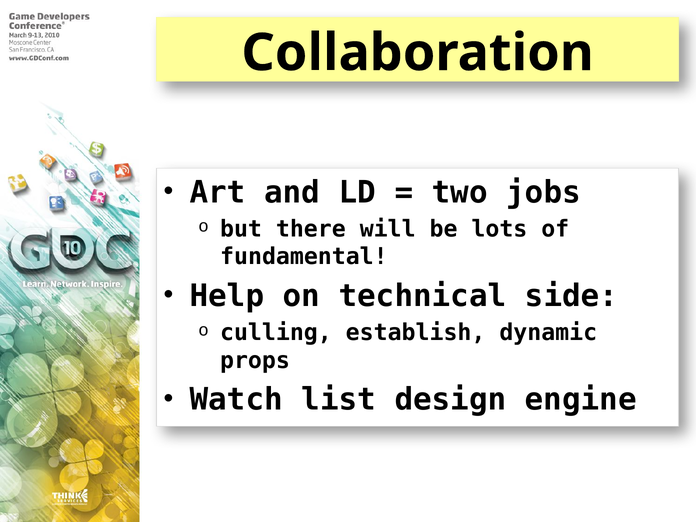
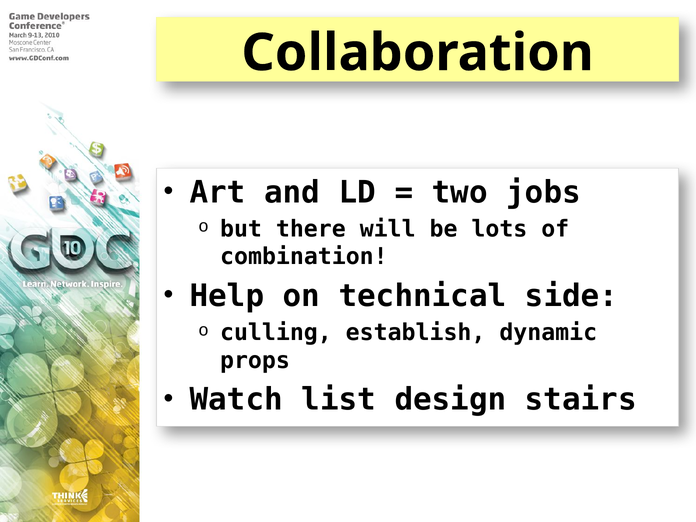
fundamental: fundamental -> combination
engine: engine -> stairs
